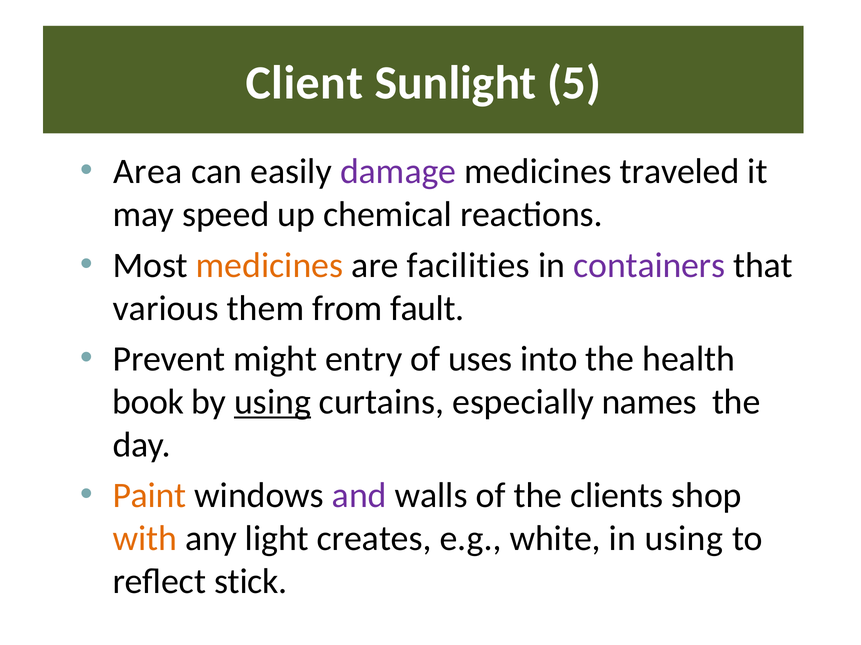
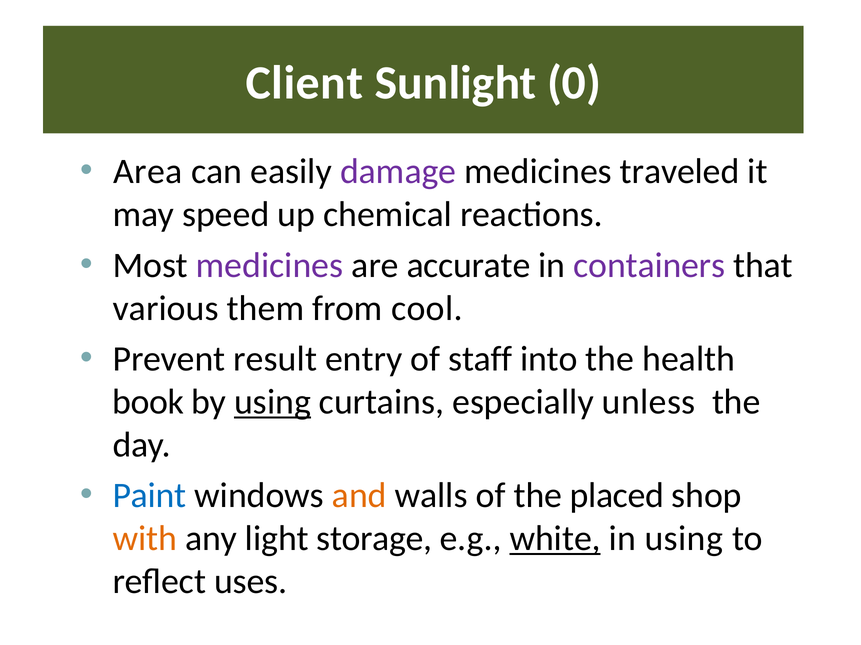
5: 5 -> 0
medicines at (270, 266) colour: orange -> purple
facilities: facilities -> accurate
fault: fault -> cool
might: might -> result
uses: uses -> staff
names: names -> unless
Paint colour: orange -> blue
and colour: purple -> orange
clients: clients -> placed
creates: creates -> storage
white underline: none -> present
stick: stick -> uses
